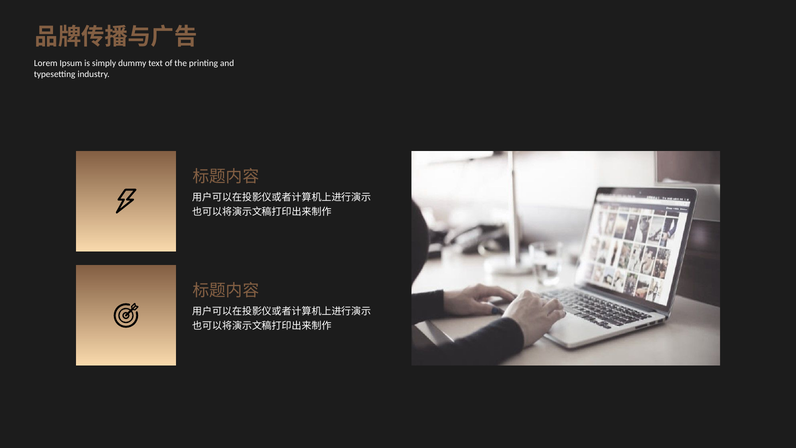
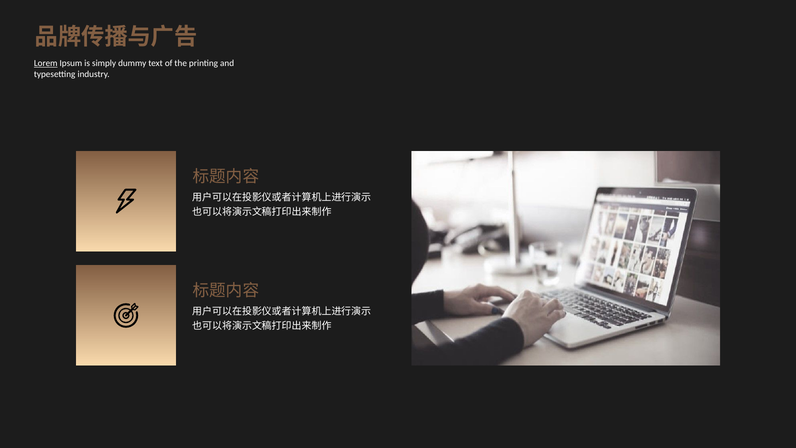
Lorem underline: none -> present
